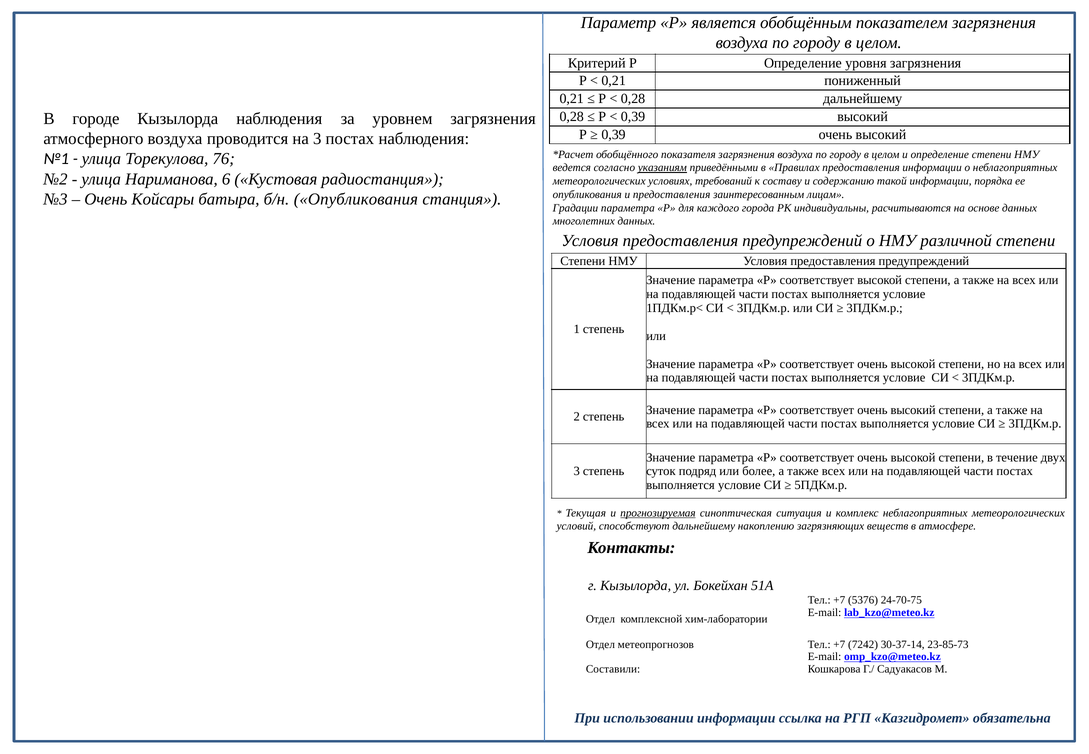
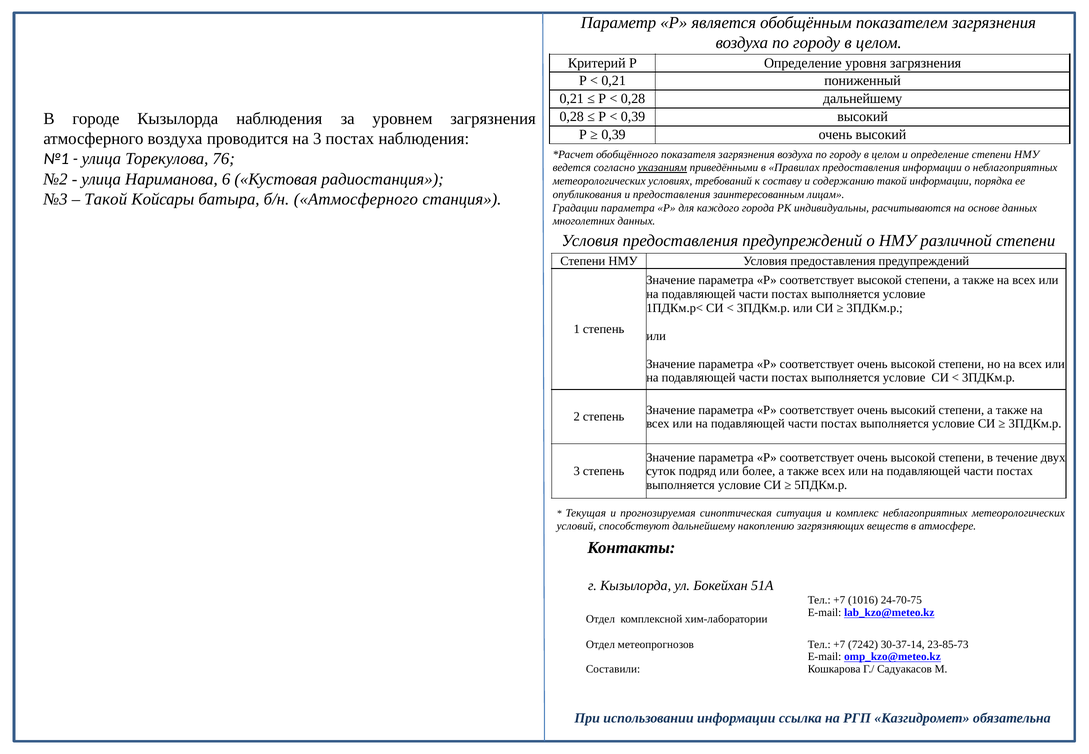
Очень at (106, 199): Очень -> Такой
б/н Опубликования: Опубликования -> Атмосферного
прогнозируемая underline: present -> none
5376: 5376 -> 1016
